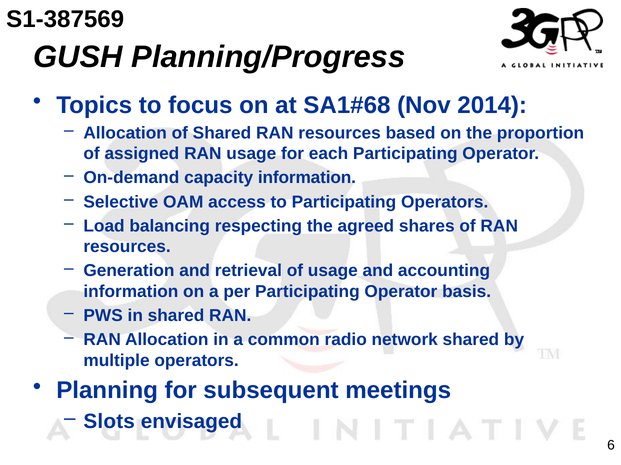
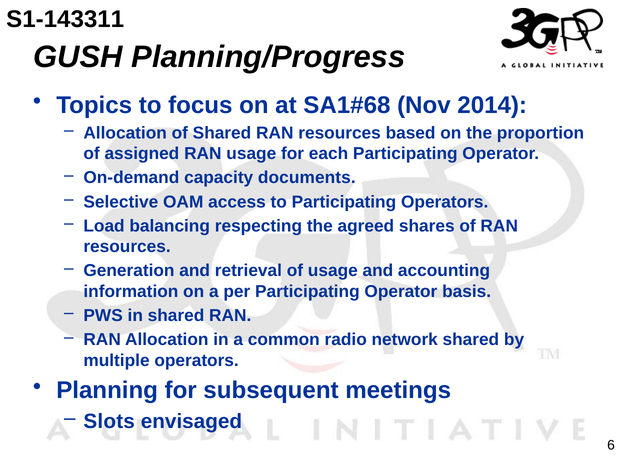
S1-387569: S1-387569 -> S1-143311
capacity information: information -> documents
